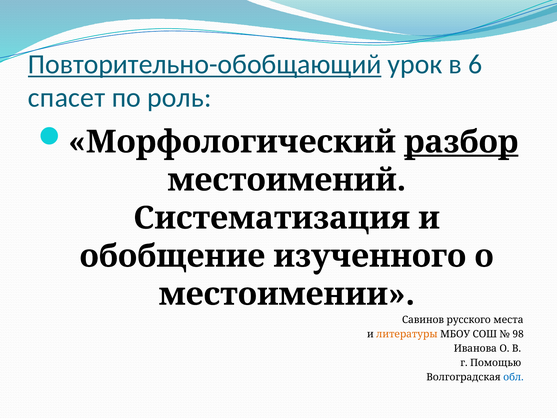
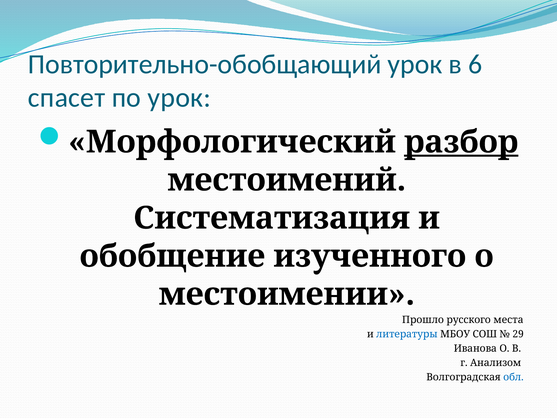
Повторительно-обобщающий underline: present -> none
по роль: роль -> урок
Савинов: Савинов -> Прошло
литературы colour: orange -> blue
98: 98 -> 29
Помощью: Помощью -> Анализом
